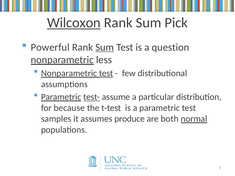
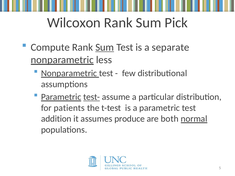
Wilcoxon underline: present -> none
Powerful: Powerful -> Compute
question: question -> separate
test at (106, 73) underline: present -> none
because: because -> patients
samples: samples -> addition
